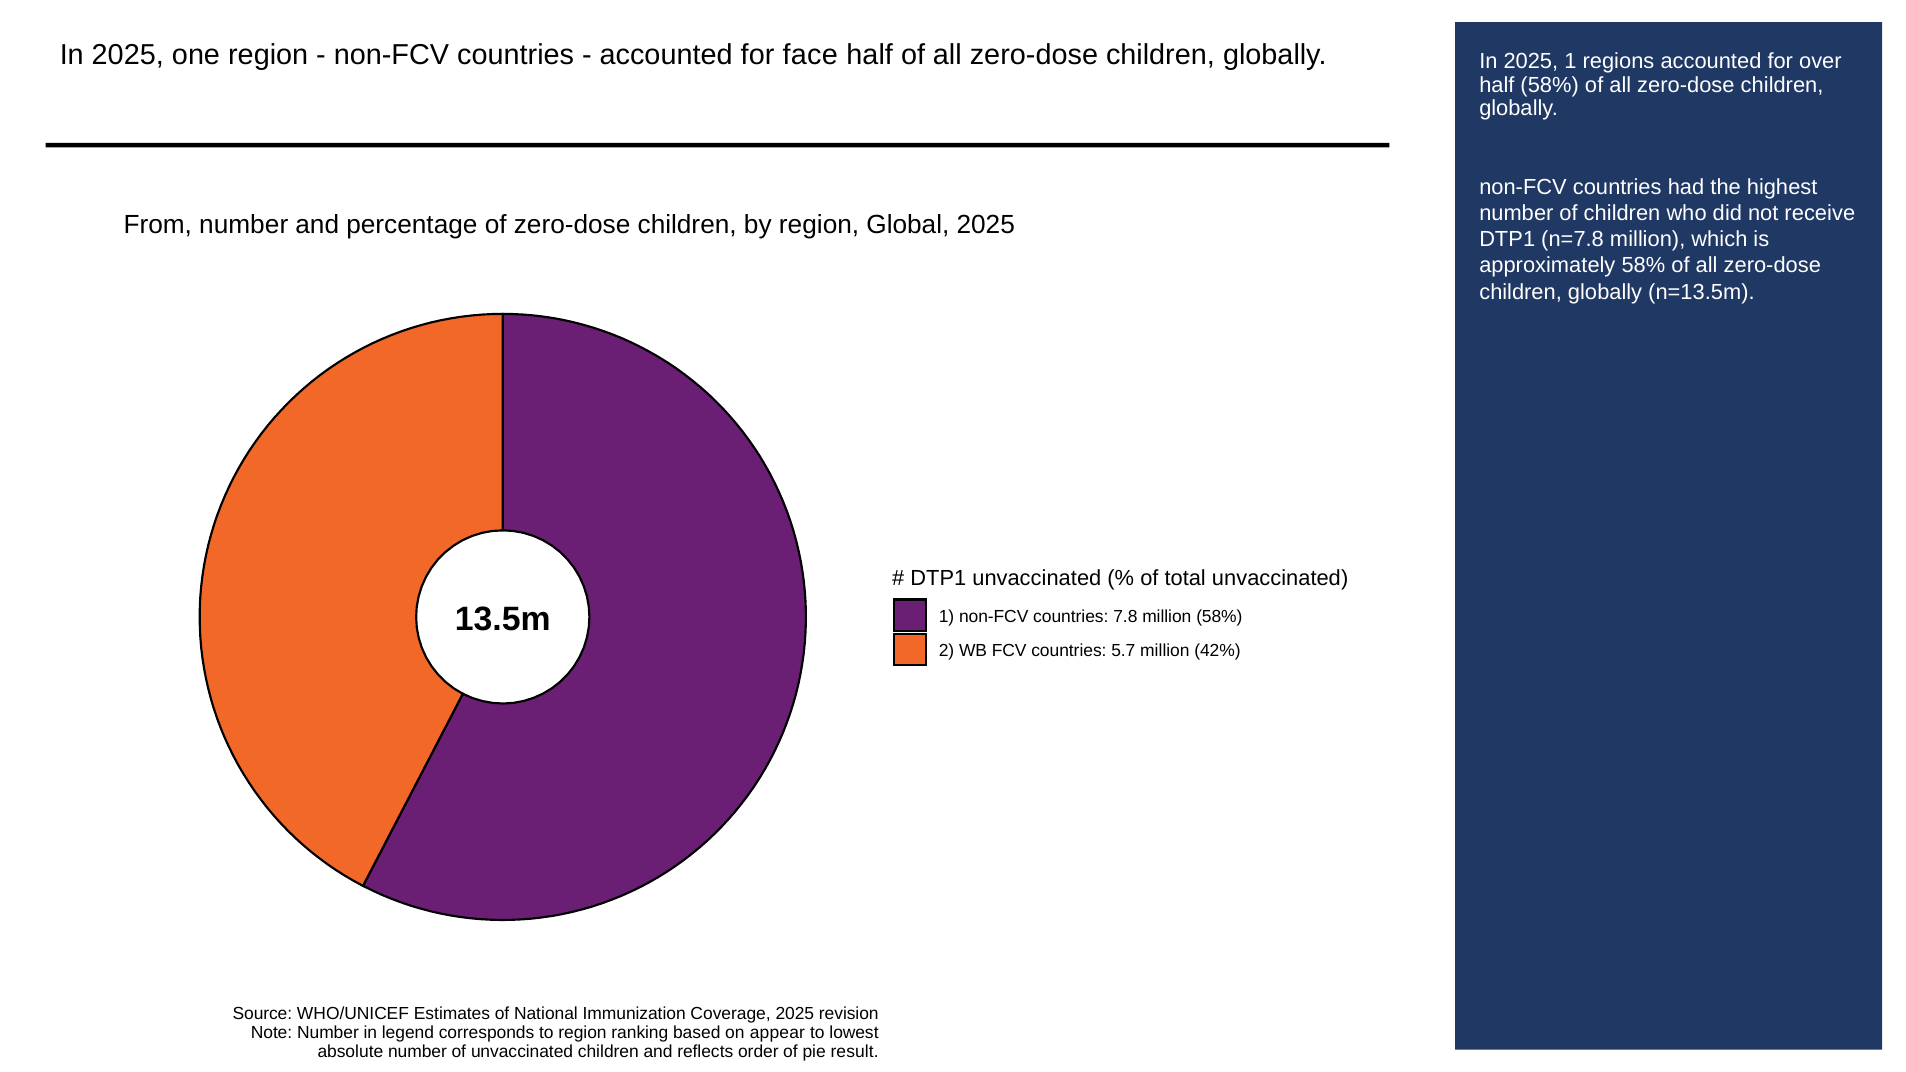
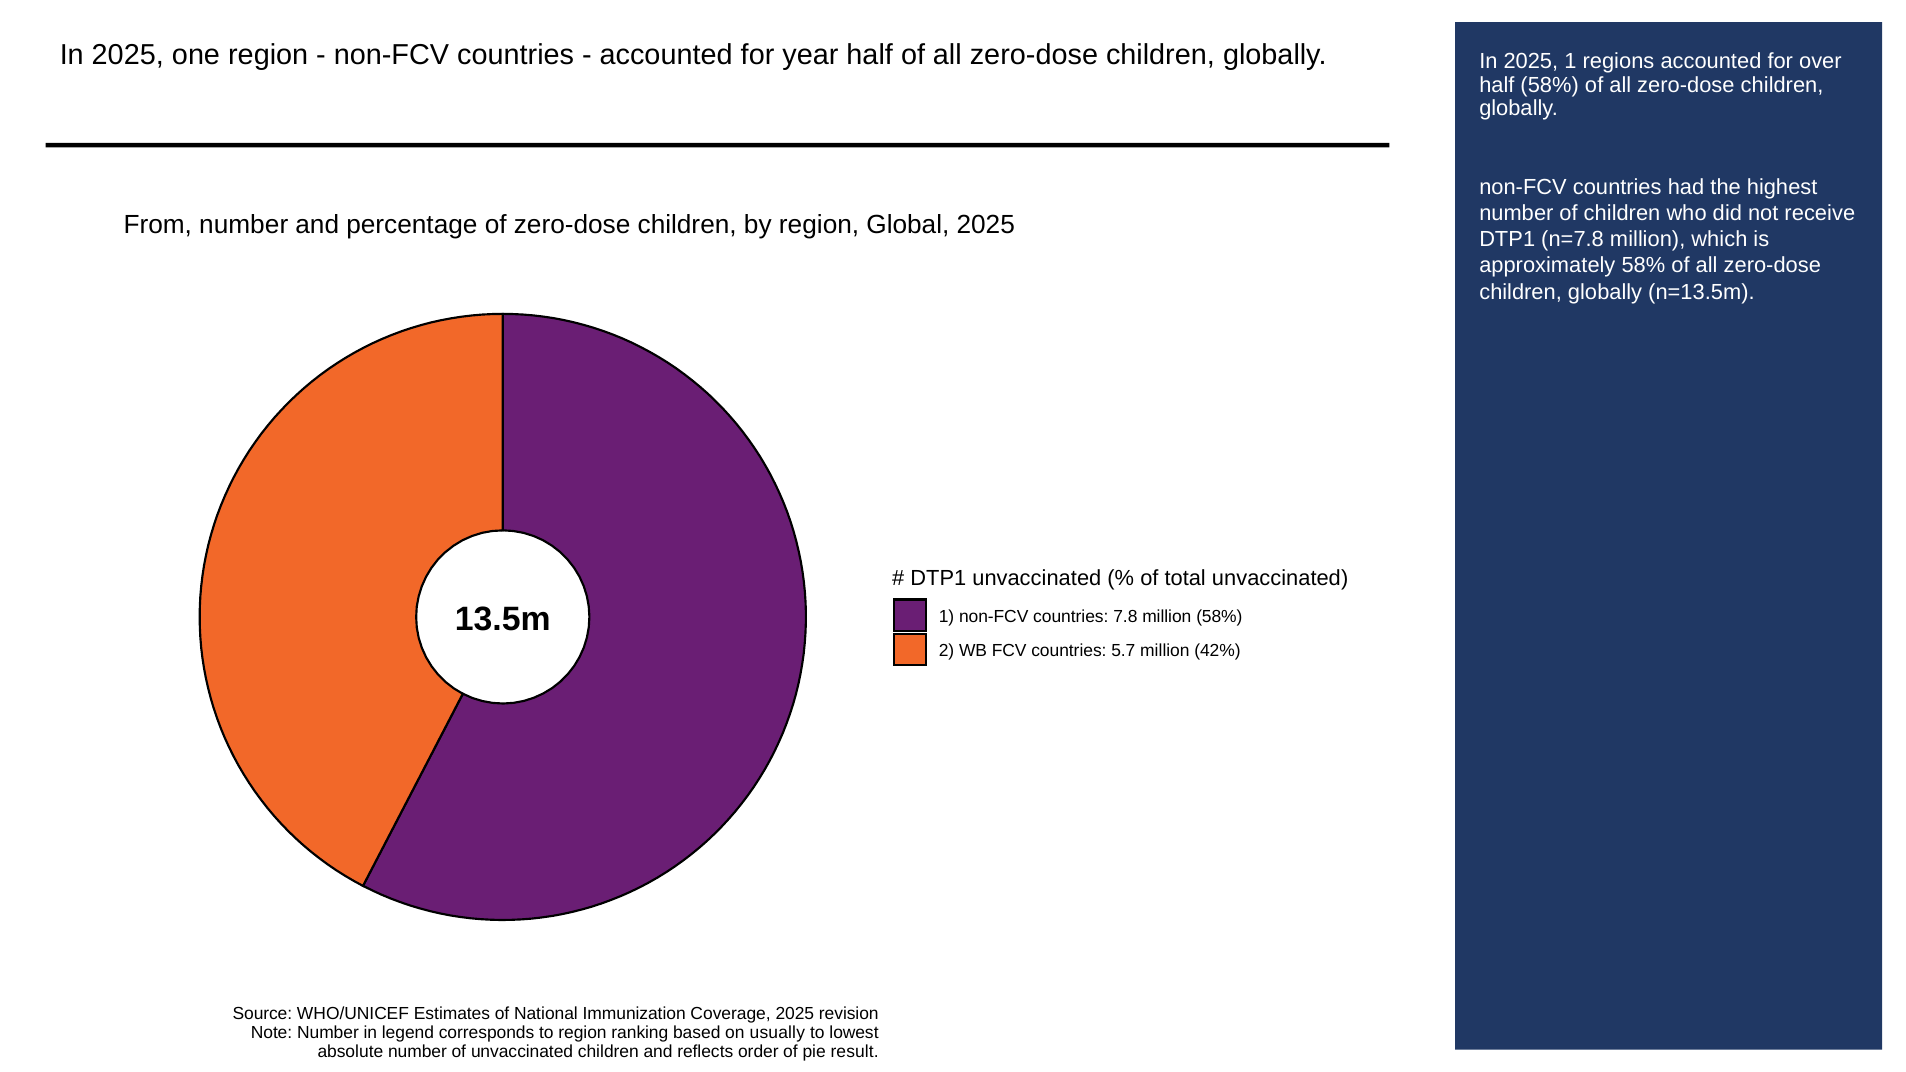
face: face -> year
appear: appear -> usually
